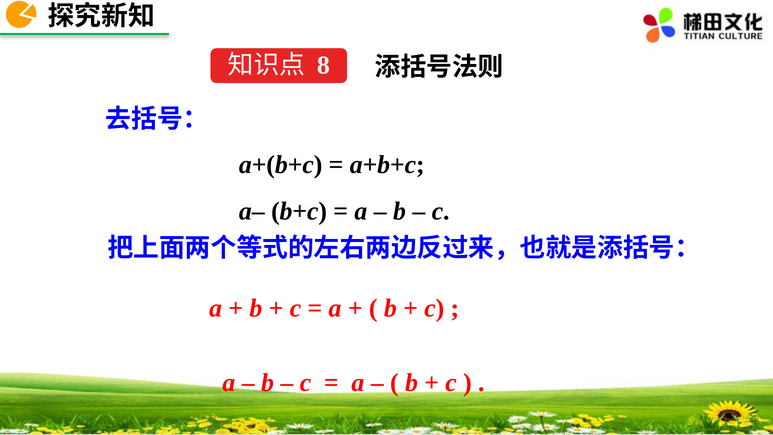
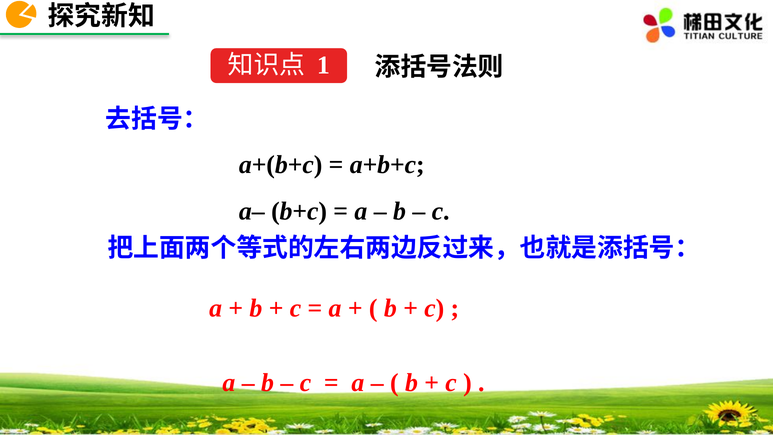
8: 8 -> 1
